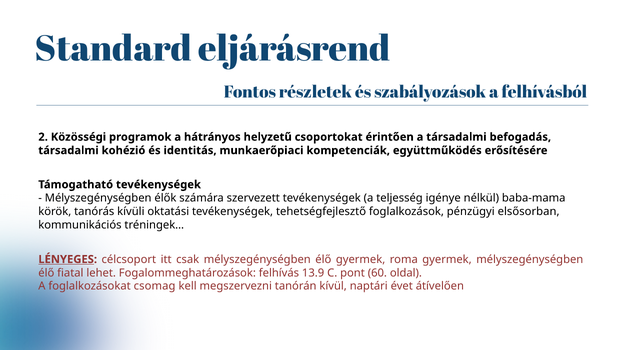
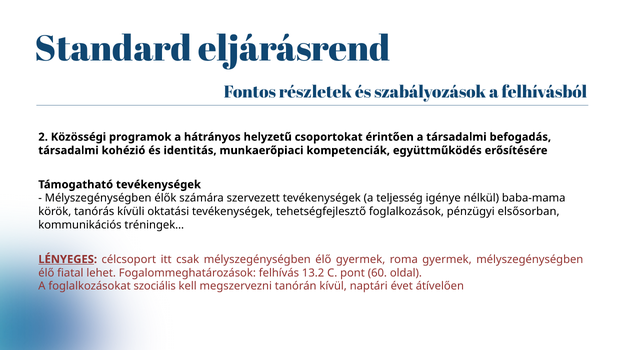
13.9: 13.9 -> 13.2
csomag: csomag -> szociális
